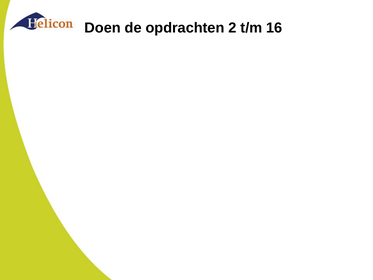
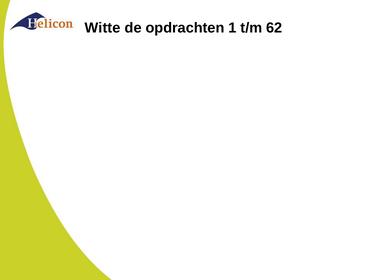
Doen: Doen -> Witte
2: 2 -> 1
16: 16 -> 62
